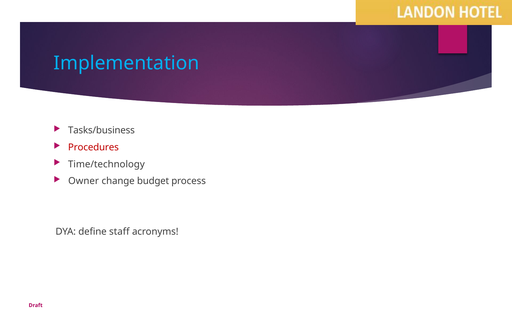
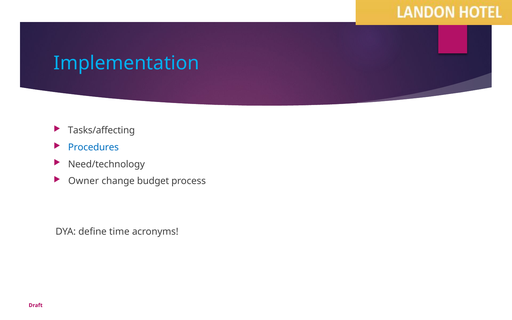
Tasks/business: Tasks/business -> Tasks/affecting
Procedures colour: red -> blue
Time/technology: Time/technology -> Need/technology
staff: staff -> time
